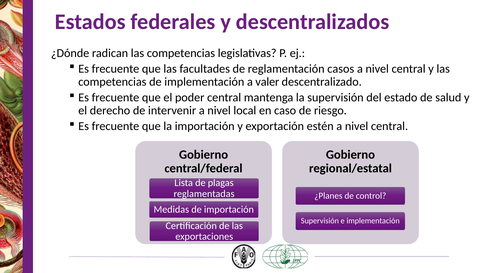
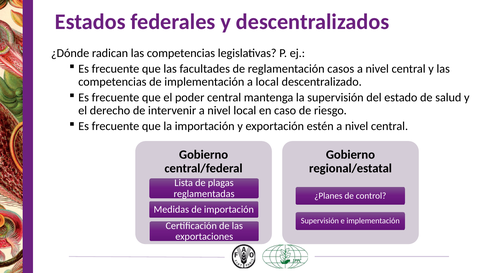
a valer: valer -> local
